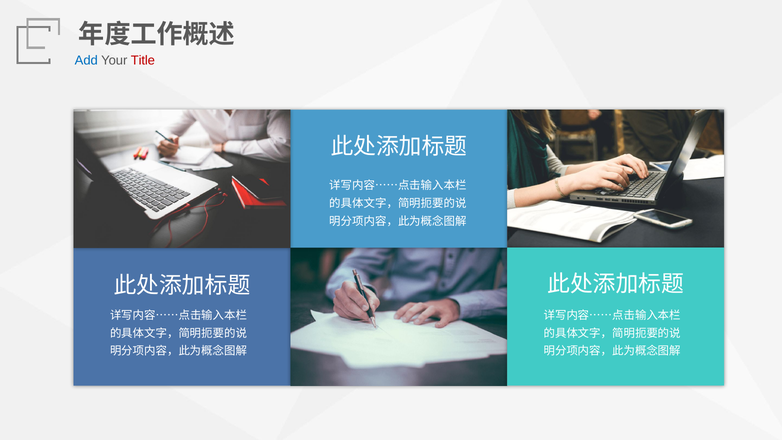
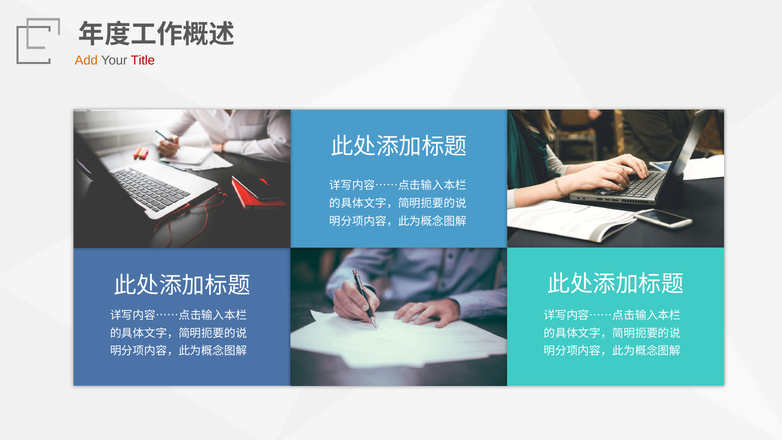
Add colour: blue -> orange
